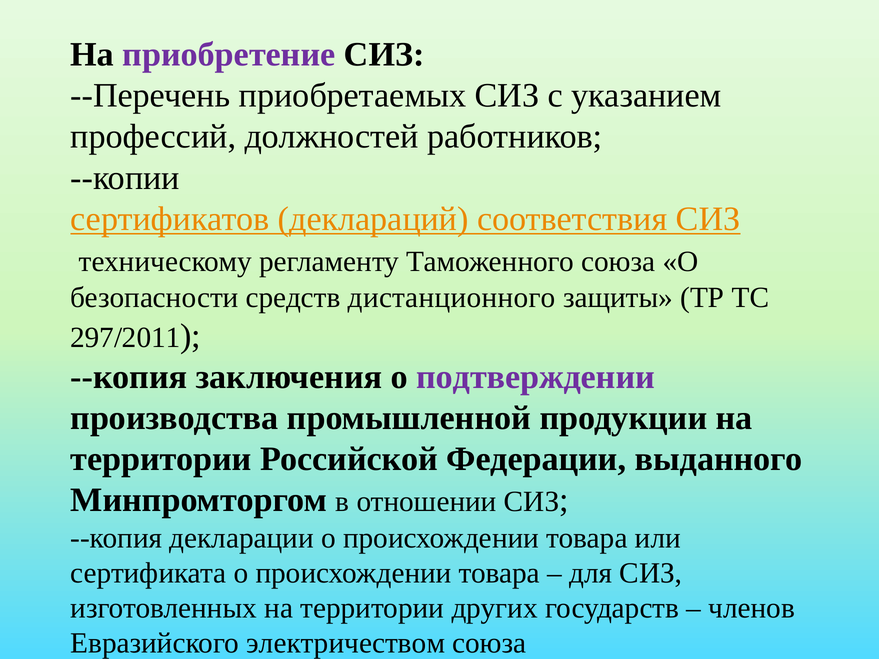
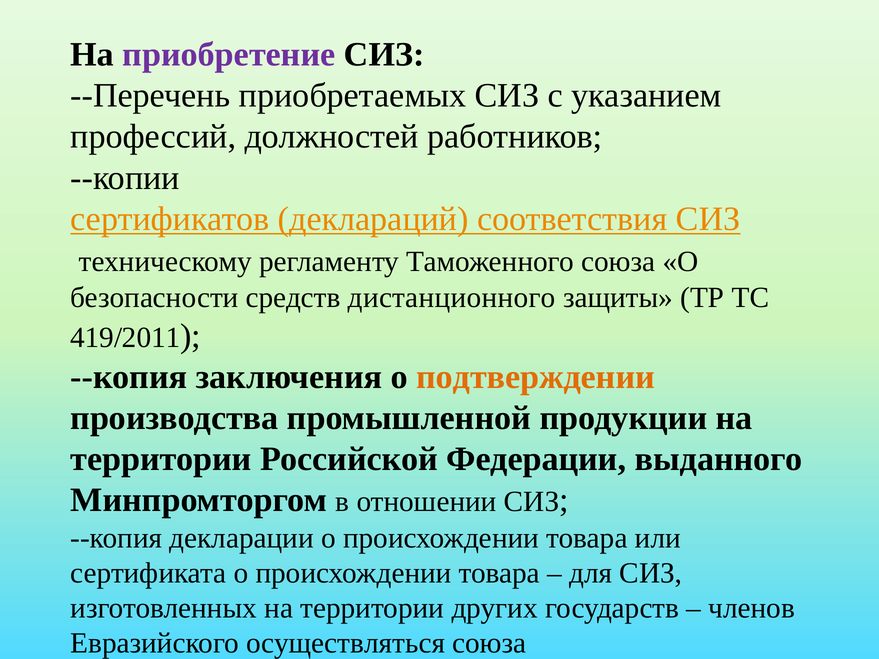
297/2011: 297/2011 -> 419/2011
подтверждении colour: purple -> orange
электричеством: электричеством -> осуществляться
